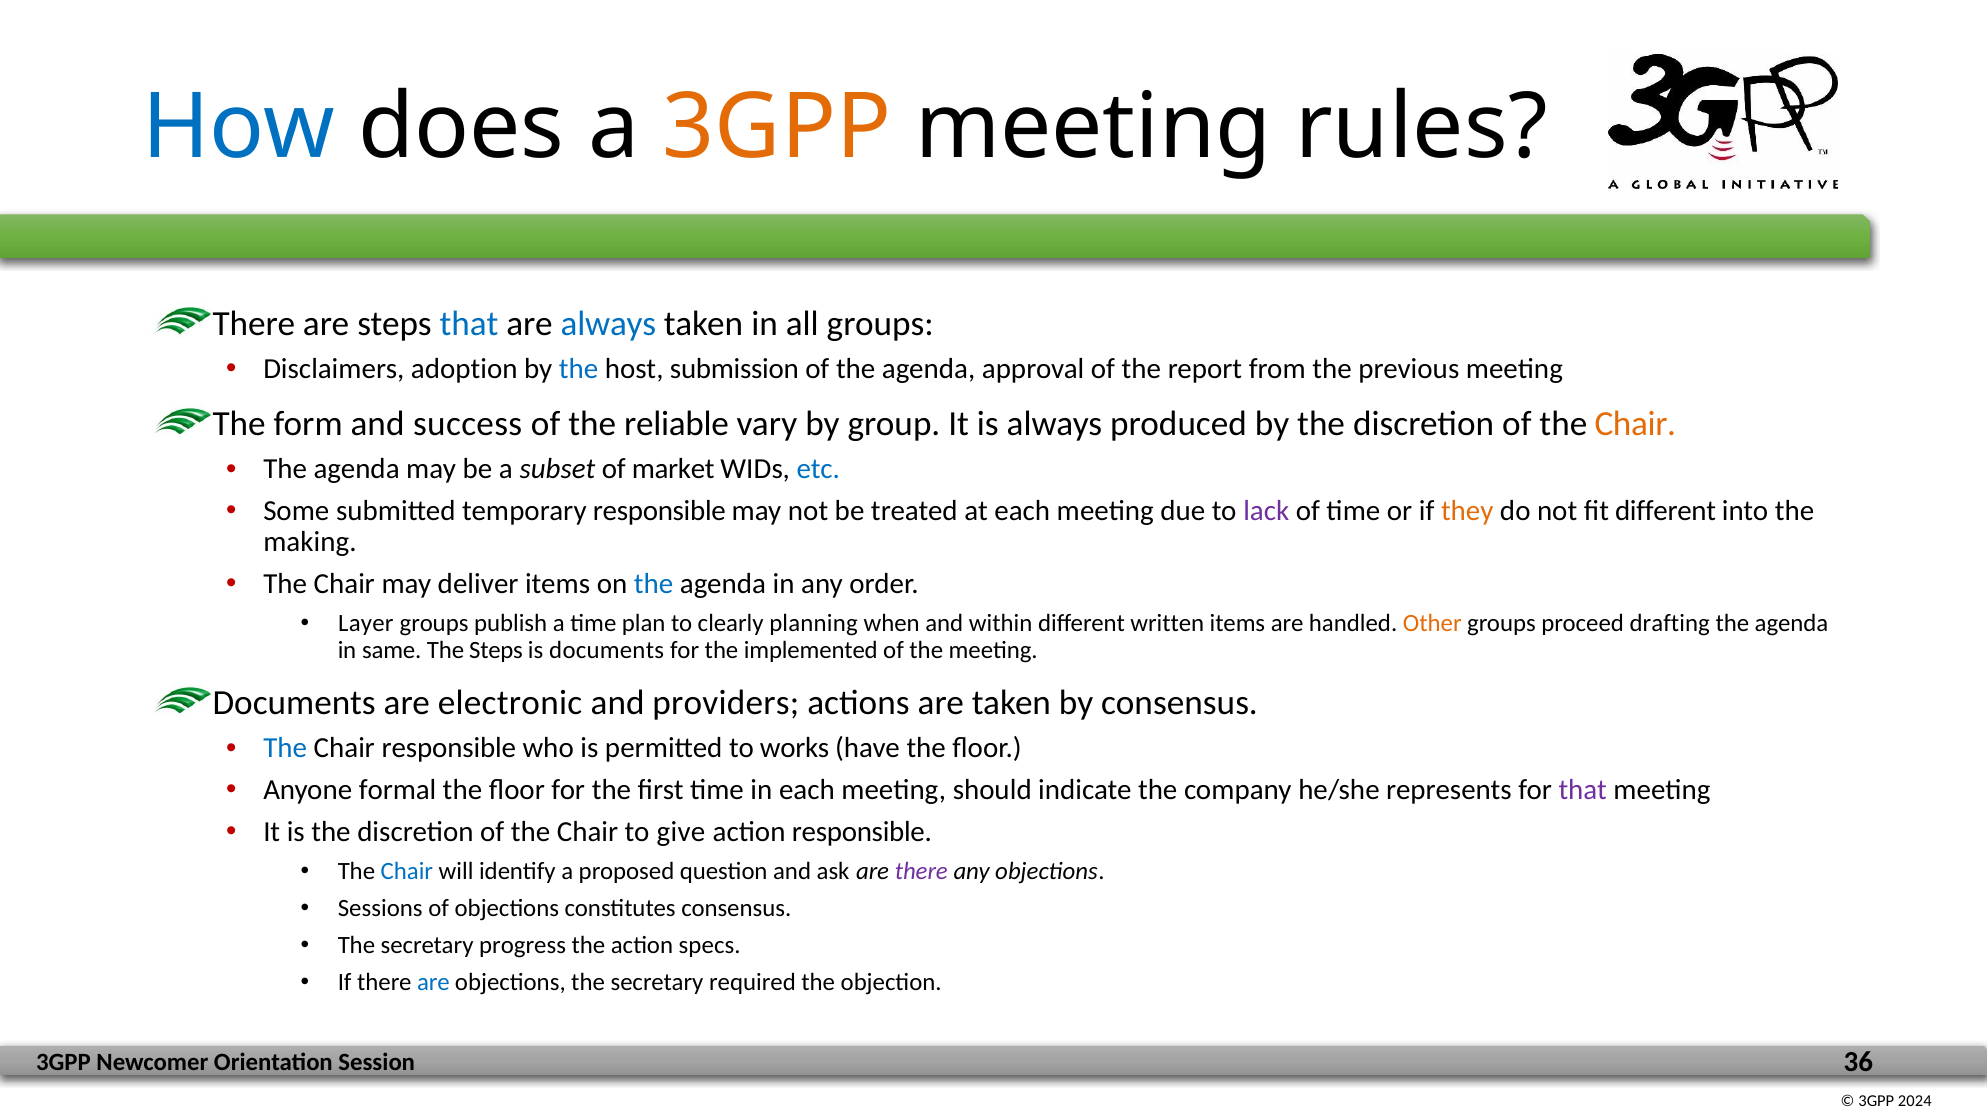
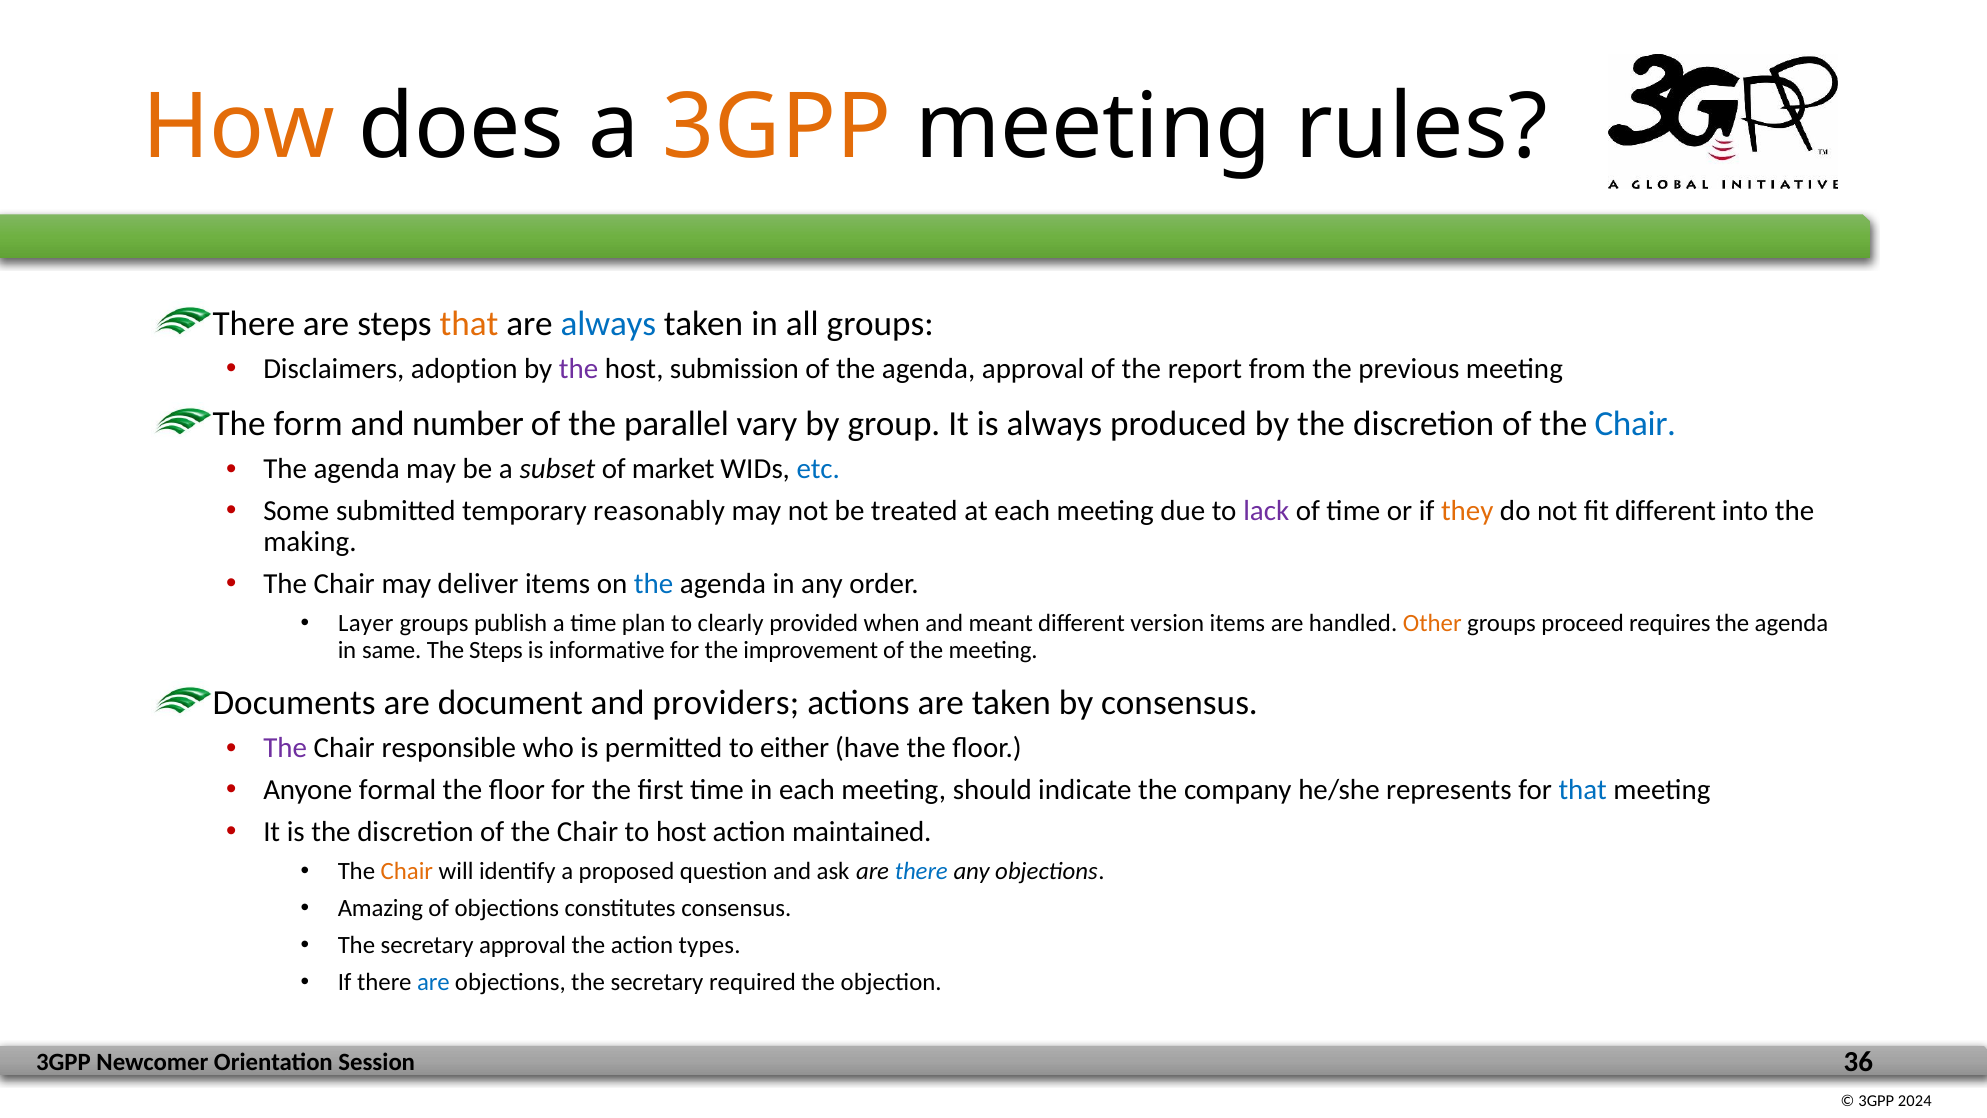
How colour: blue -> orange
that at (469, 324) colour: blue -> orange
the at (579, 369) colour: blue -> purple
success: success -> number
reliable: reliable -> parallel
Chair at (1635, 424) colour: orange -> blue
temporary responsible: responsible -> reasonably
planning: planning -> provided
within: within -> meant
written: written -> version
drafting: drafting -> requires
is documents: documents -> informative
implemented: implemented -> improvement
electronic: electronic -> document
The at (285, 748) colour: blue -> purple
works: works -> either
that at (1583, 790) colour: purple -> blue
to give: give -> host
action responsible: responsible -> maintained
Chair at (407, 871) colour: blue -> orange
there at (921, 871) colour: purple -> blue
Sessions: Sessions -> Amazing
secretary progress: progress -> approval
specs: specs -> types
